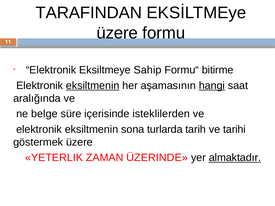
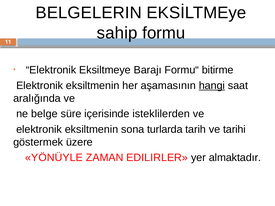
TARAFINDAN: TARAFINDAN -> BELGELERIN
üzere at (117, 33): üzere -> sahip
Sahip: Sahip -> Barajı
eksiltmenin at (93, 86) underline: present -> none
YETERLIK: YETERLIK -> YÖNÜYLE
ÜZERINDE: ÜZERINDE -> EDILIRLER
almaktadır underline: present -> none
